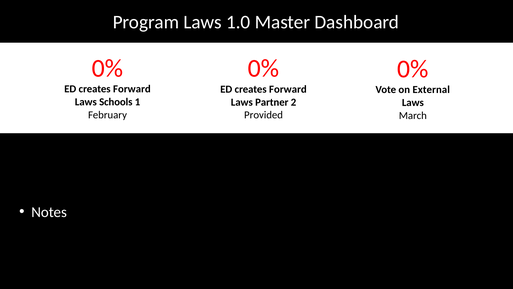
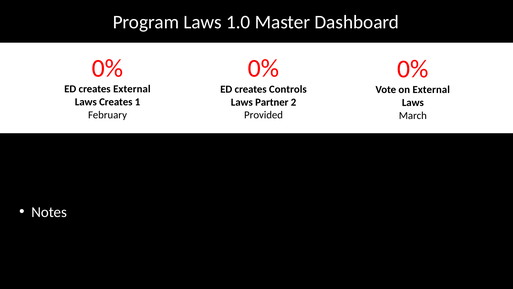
Forward at (132, 89): Forward -> External
Forward at (288, 89): Forward -> Controls
Laws Schools: Schools -> Creates
